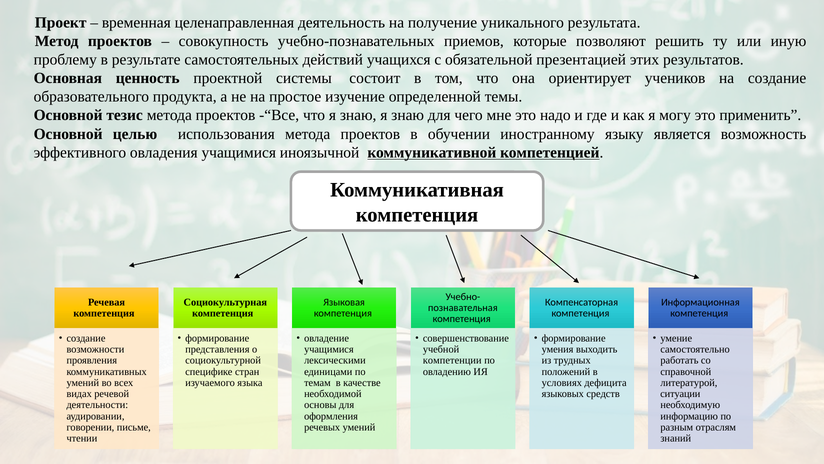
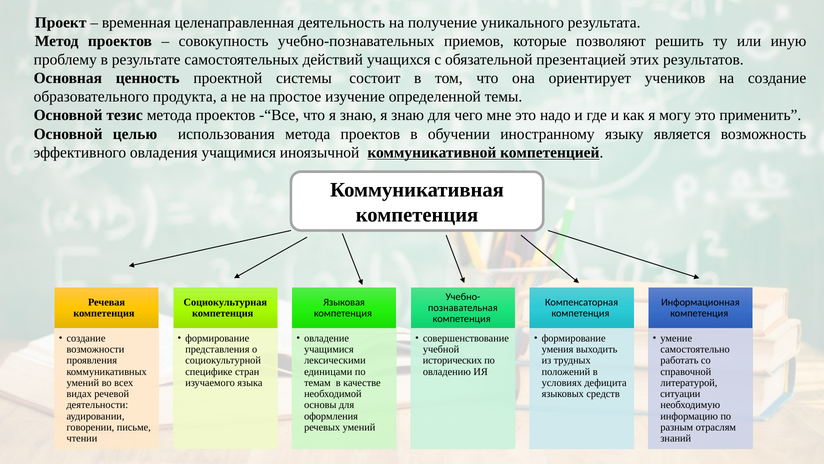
компетенции: компетенции -> исторических
